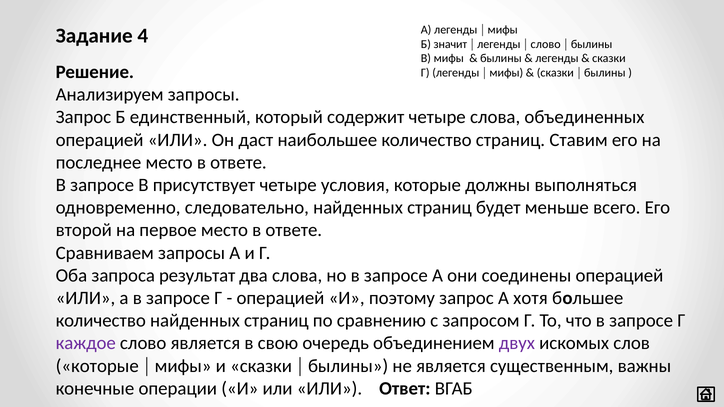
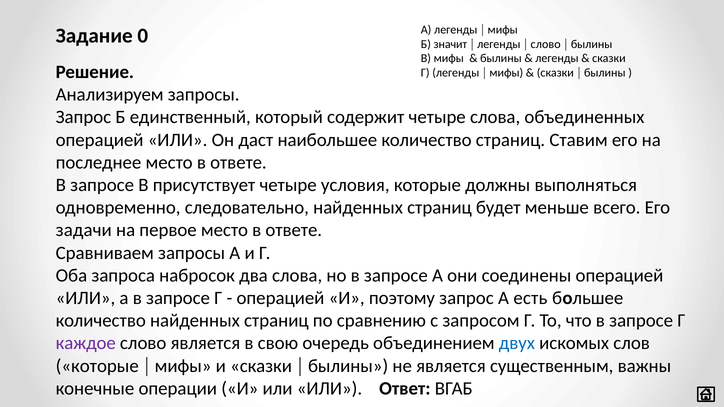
4: 4 -> 0
второй: второй -> задачи
результат: результат -> набросок
хотя: хотя -> есть
двух colour: purple -> blue
